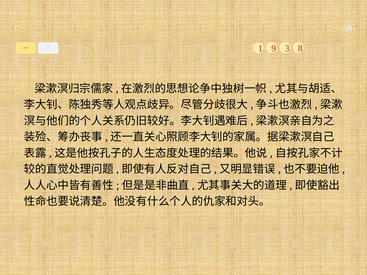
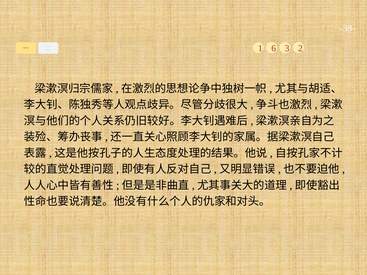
9: 9 -> 6
8: 8 -> 2
